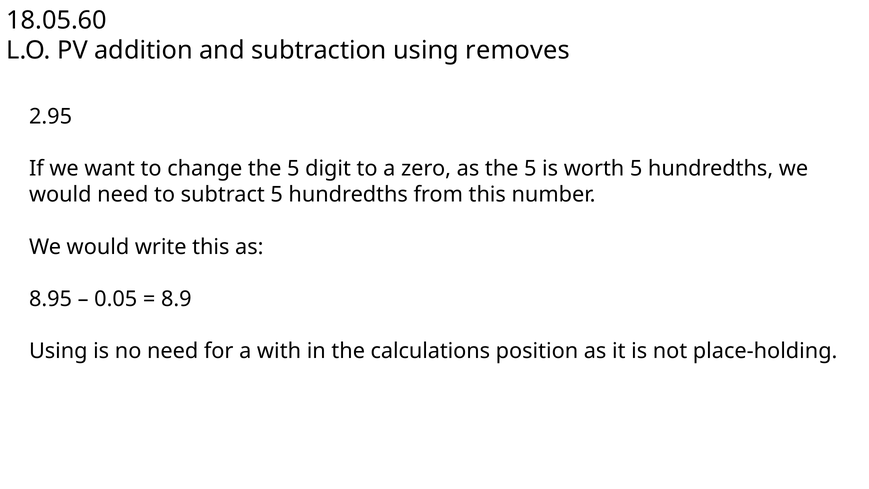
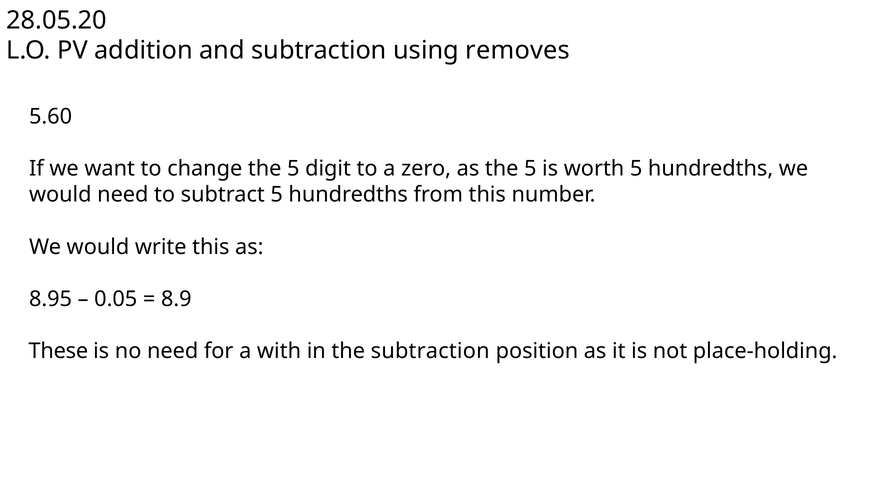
18.05.60: 18.05.60 -> 28.05.20
2.95: 2.95 -> 5.60
Using at (58, 351): Using -> These
the calculations: calculations -> subtraction
